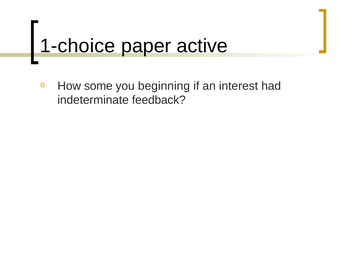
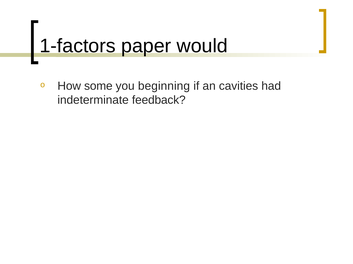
1-choice: 1-choice -> 1-factors
active: active -> would
interest: interest -> cavities
